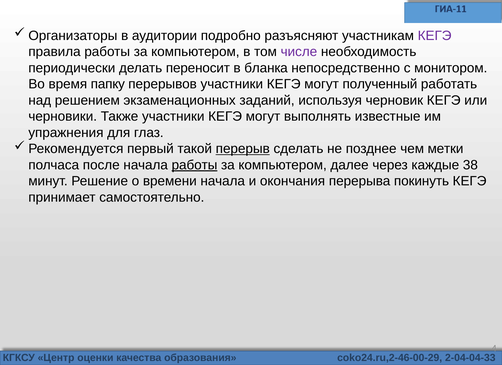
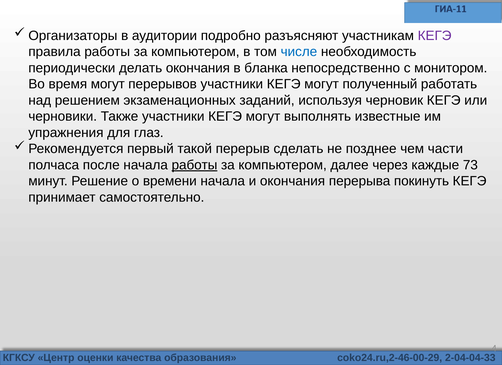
числе colour: purple -> blue
делать переносит: переносит -> окончания
время папку: папку -> могут
перерыв underline: present -> none
метки: метки -> части
38: 38 -> 73
